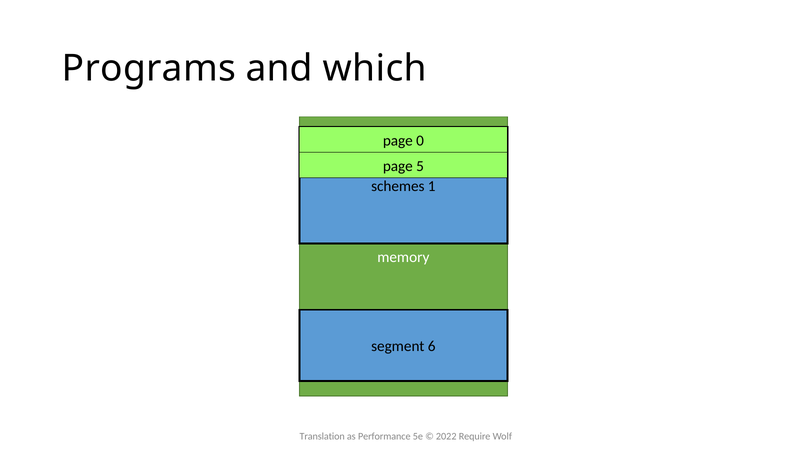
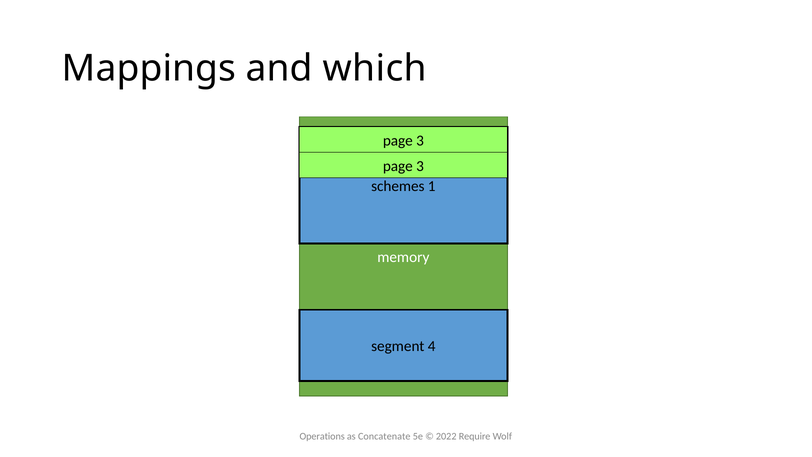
Programs: Programs -> Mappings
0 at (420, 141): 0 -> 3
5 at (420, 166): 5 -> 3
6: 6 -> 4
Translation: Translation -> Operations
Performance: Performance -> Concatenate
